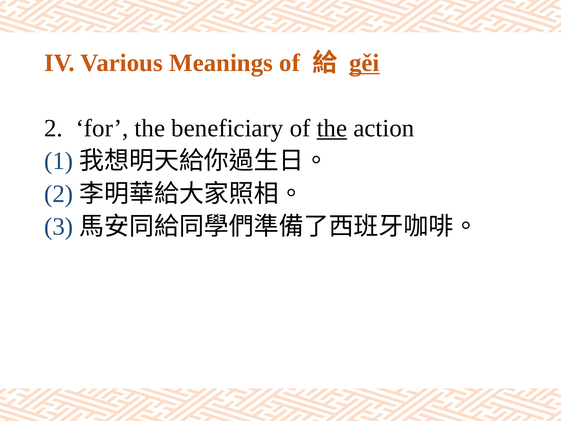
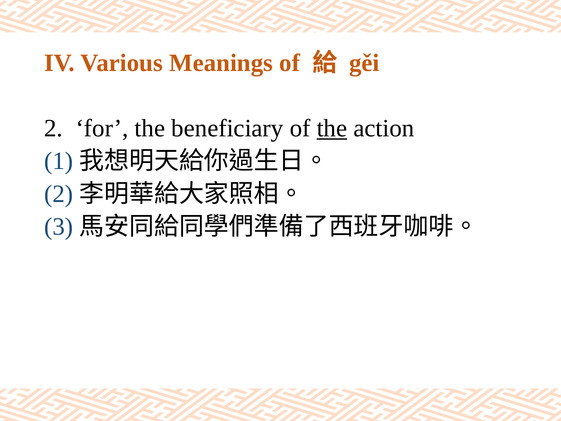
gěi underline: present -> none
